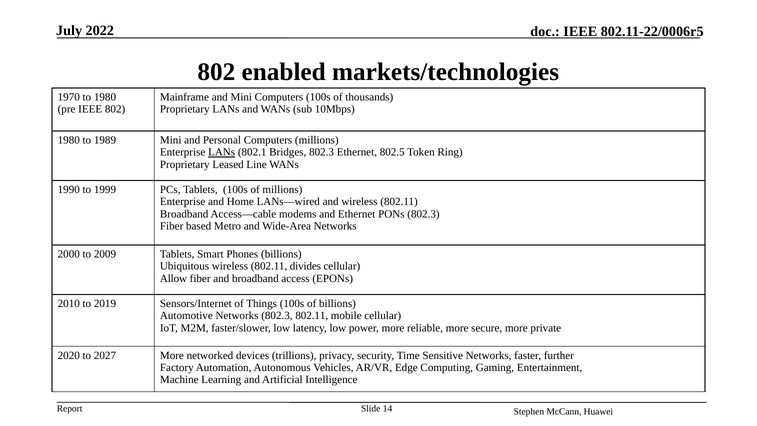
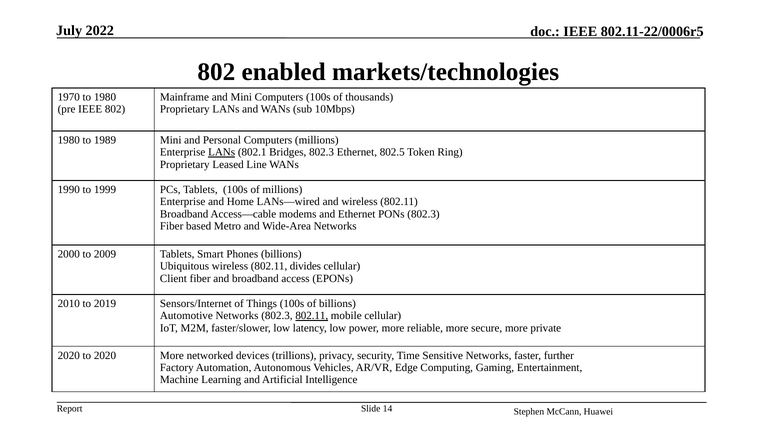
Allow: Allow -> Client
802.11 at (312, 316) underline: none -> present
to 2027: 2027 -> 2020
